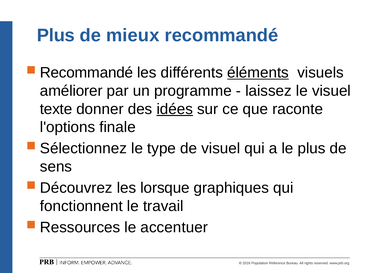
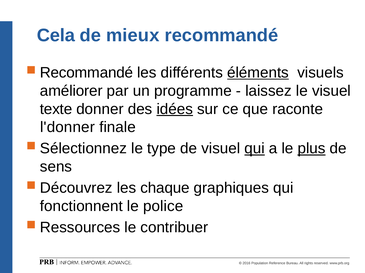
Plus at (56, 35): Plus -> Cela
l'options: l'options -> l'donner
qui at (255, 149) underline: none -> present
plus at (312, 149) underline: none -> present
lorsque: lorsque -> chaque
travail: travail -> police
accentuer: accentuer -> contribuer
